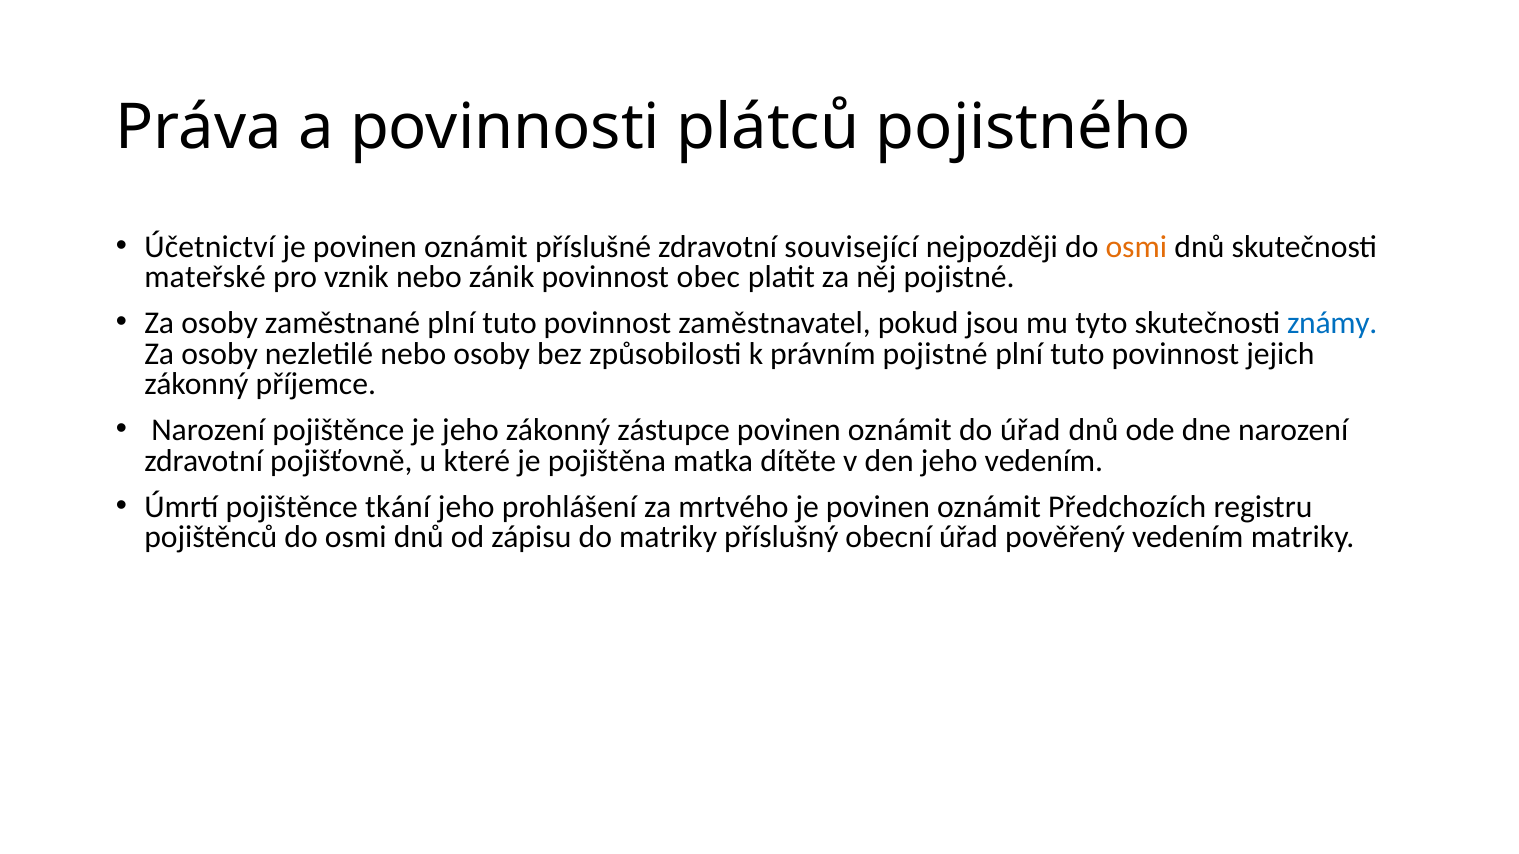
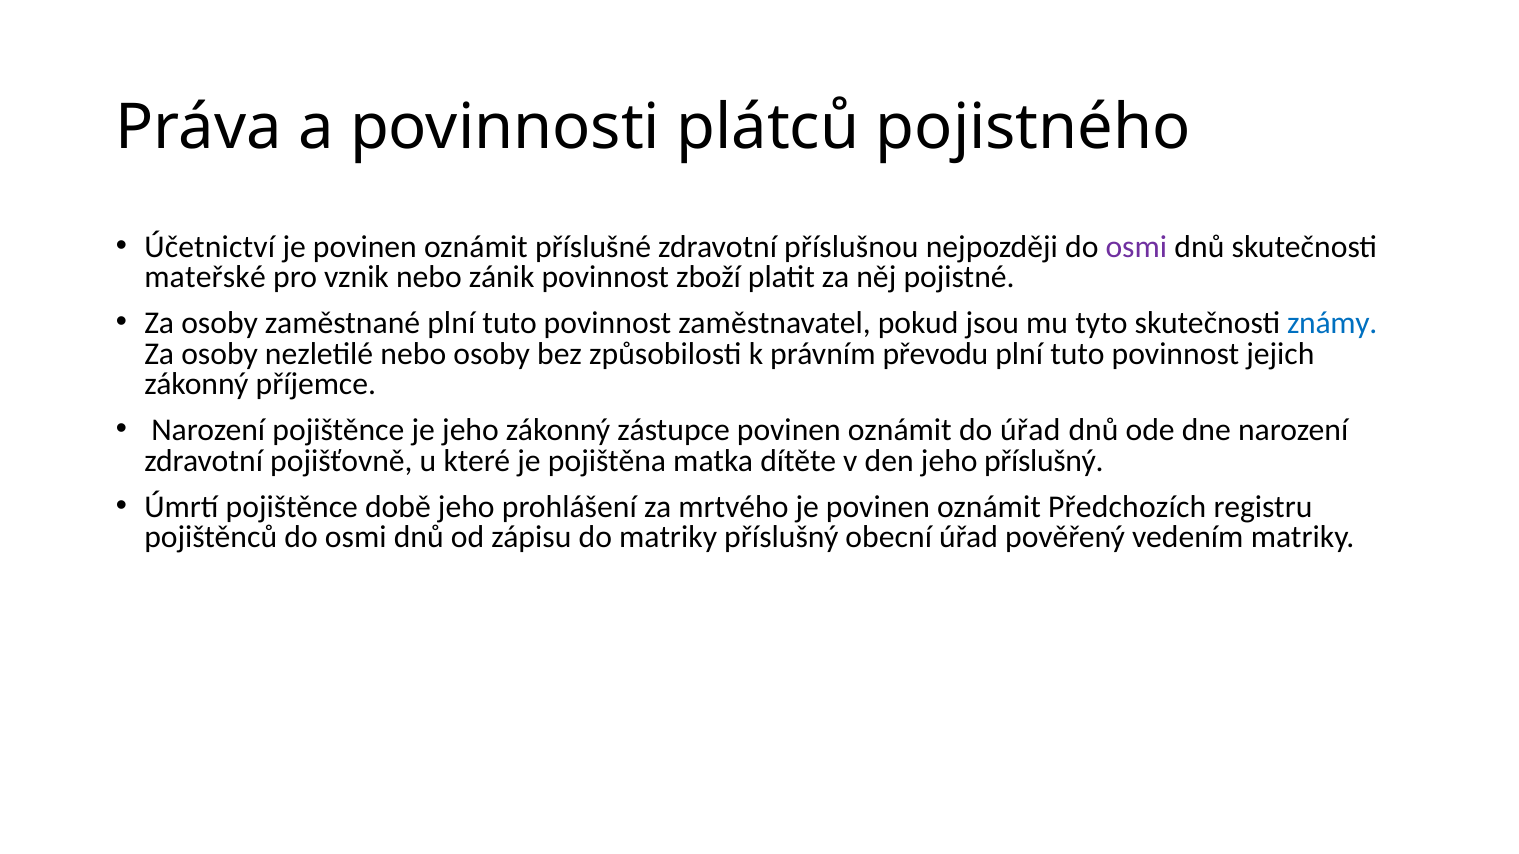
související: související -> příslušnou
osmi at (1136, 247) colour: orange -> purple
obec: obec -> zboží
právním pojistné: pojistné -> převodu
jeho vedením: vedením -> příslušný
tkání: tkání -> době
